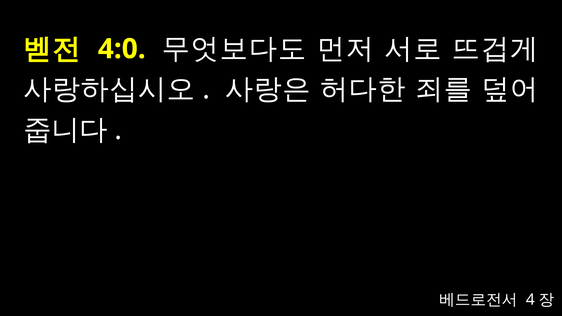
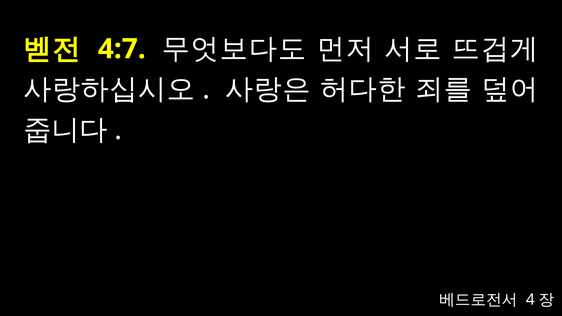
4:0: 4:0 -> 4:7
